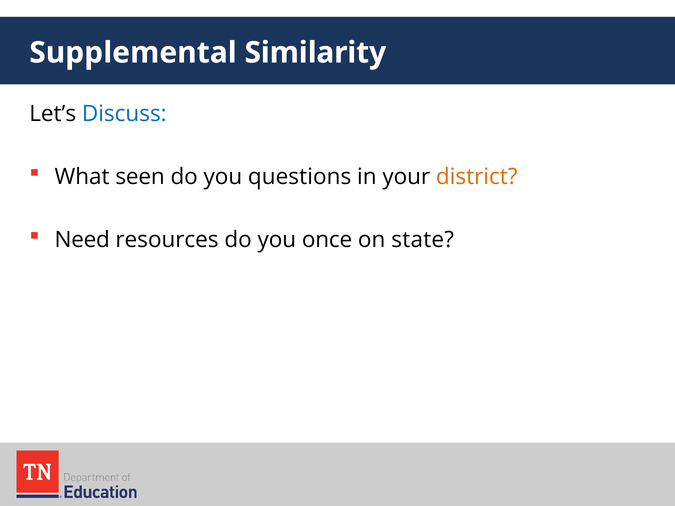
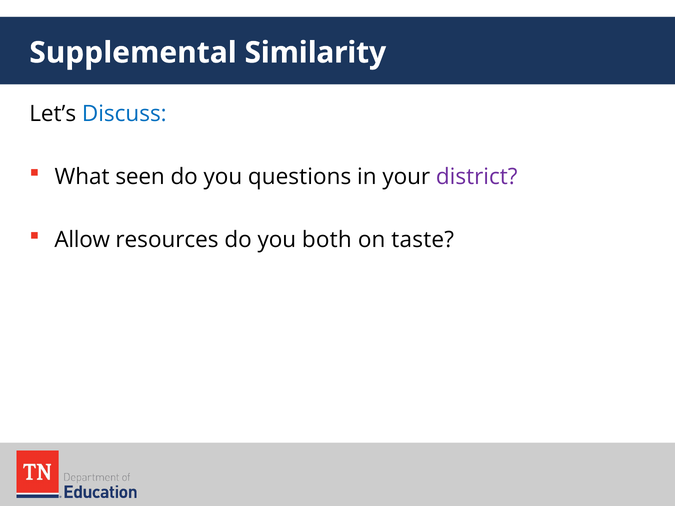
district colour: orange -> purple
Need: Need -> Allow
once: once -> both
state: state -> taste
